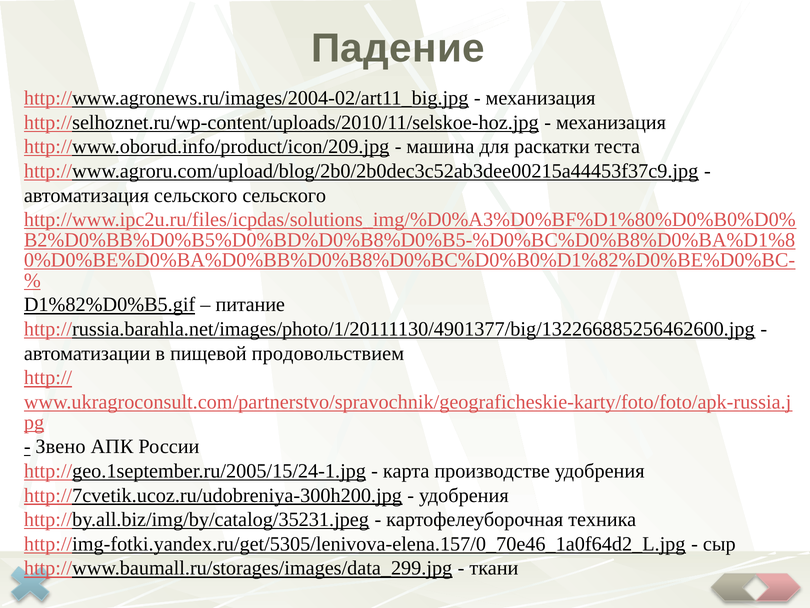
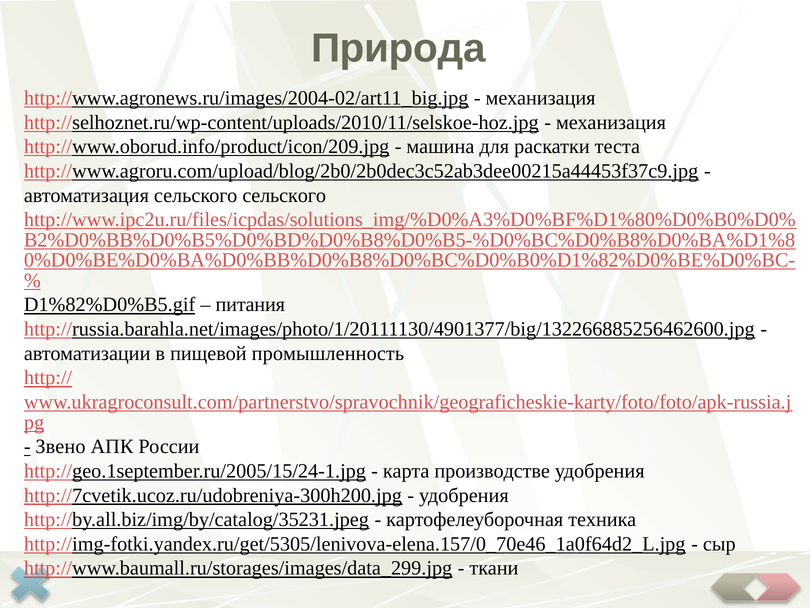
Падение: Падение -> Природа
питание: питание -> питания
продовольствием: продовольствием -> промышленность
